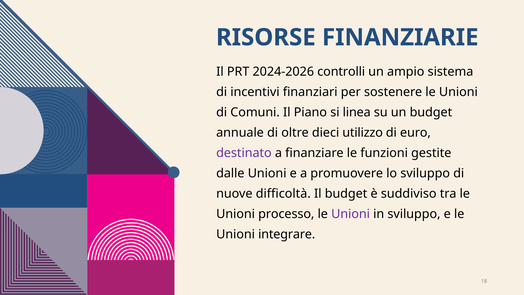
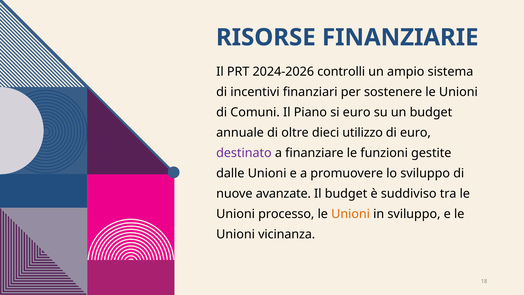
si linea: linea -> euro
difficoltà: difficoltà -> avanzate
Unioni at (351, 214) colour: purple -> orange
integrare: integrare -> vicinanza
